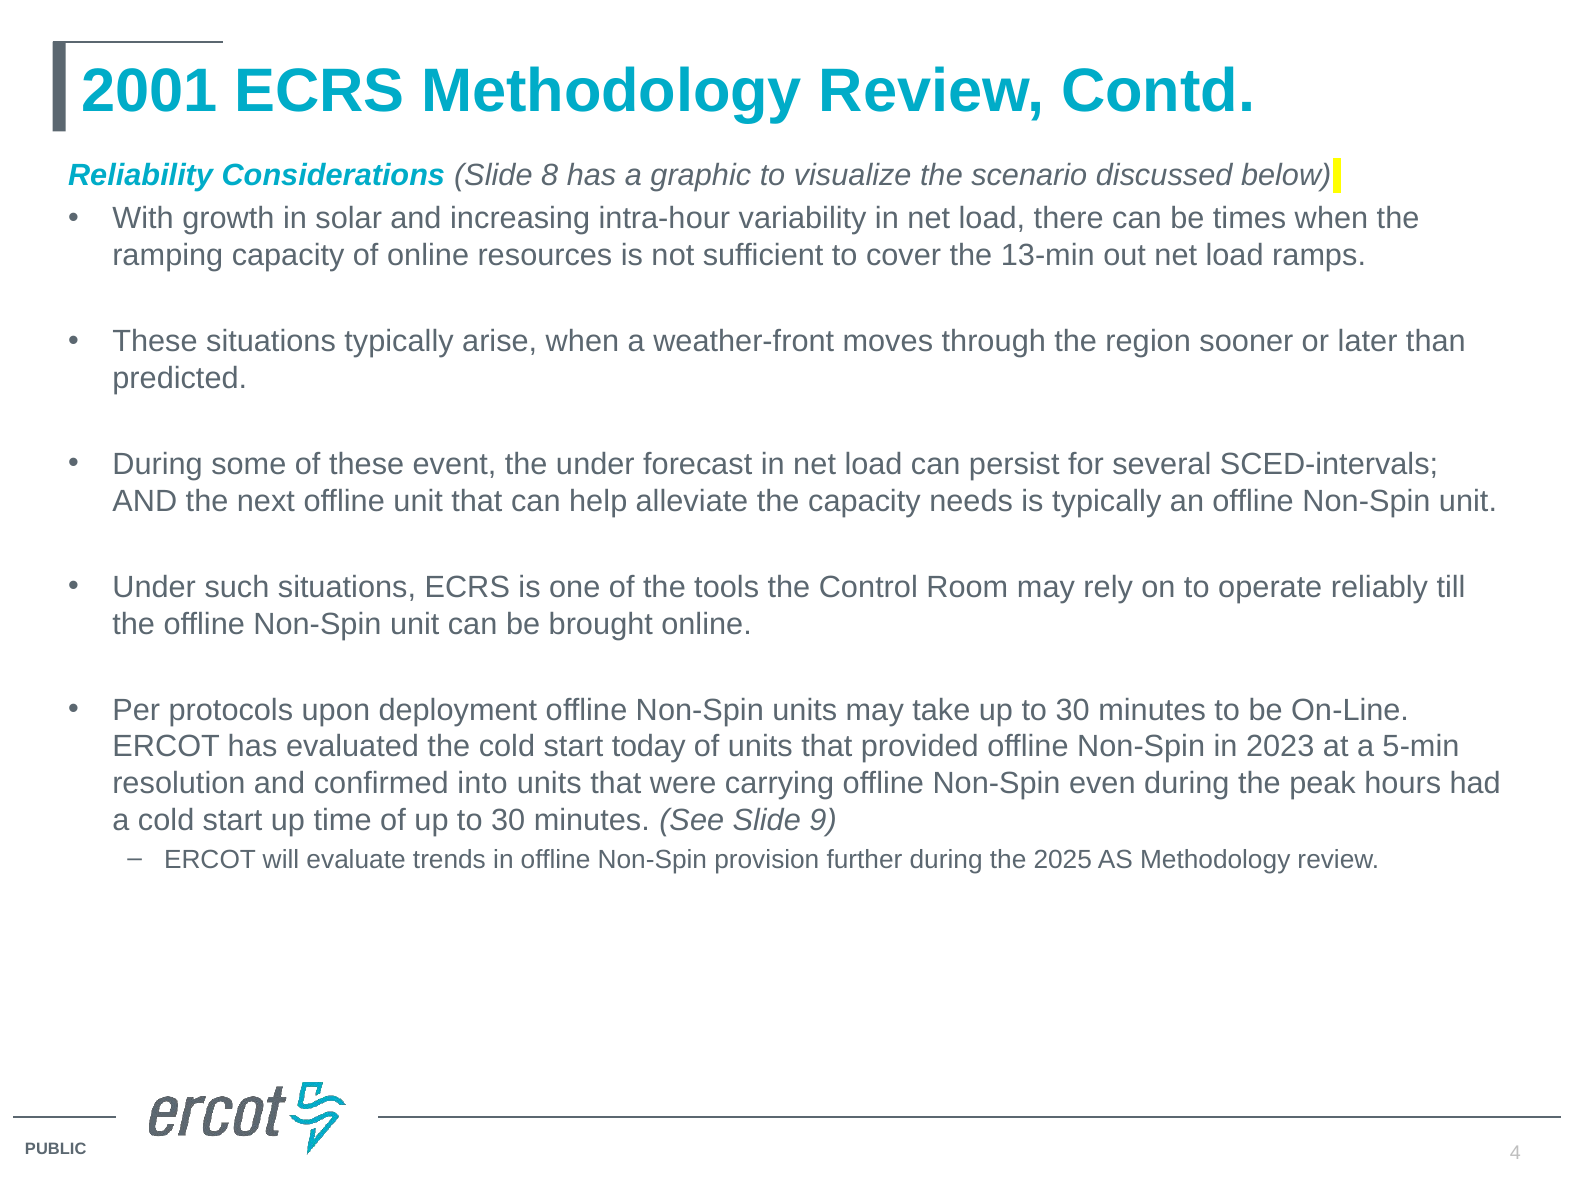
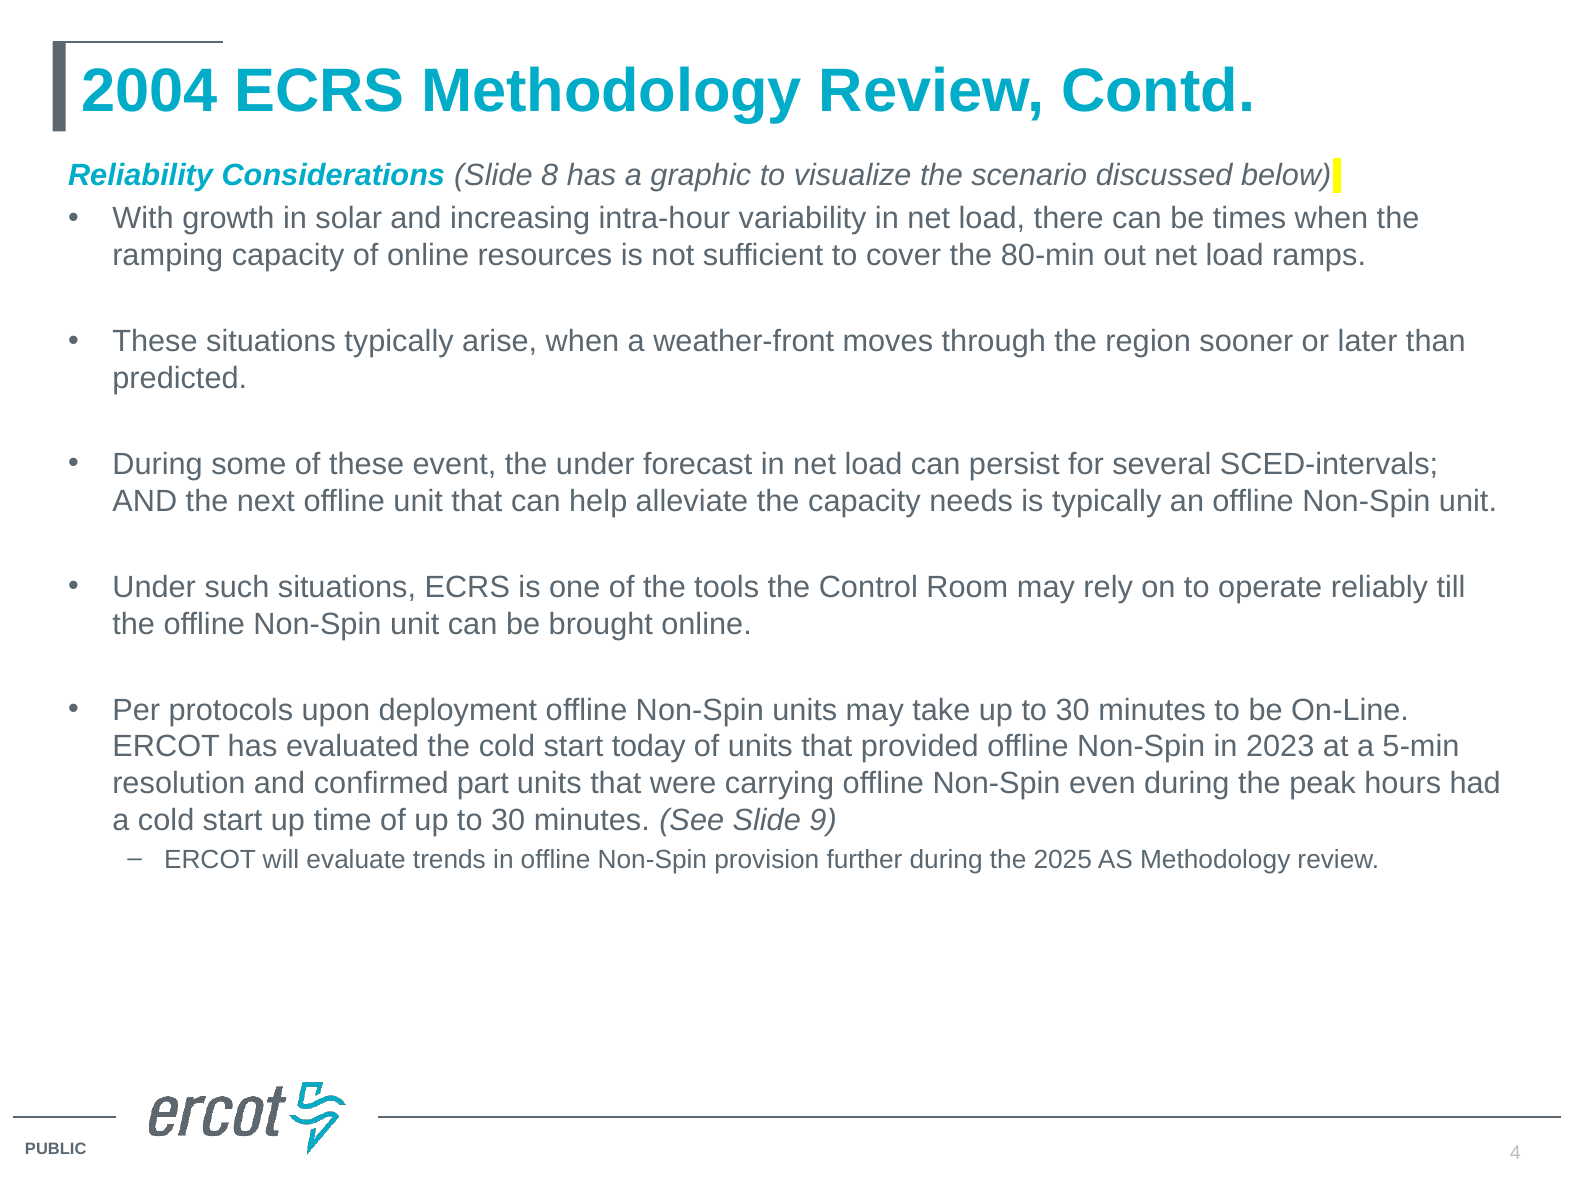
2001: 2001 -> 2004
13-min: 13-min -> 80-min
into: into -> part
